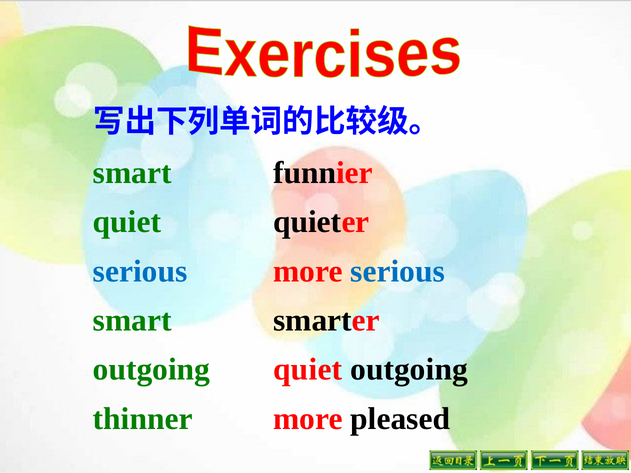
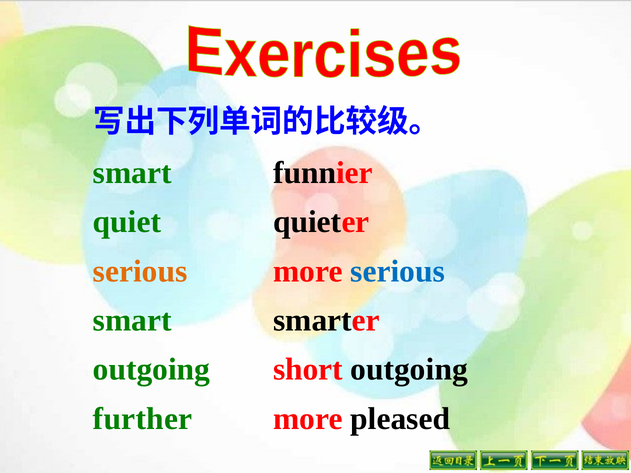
serious at (140, 271) colour: blue -> orange
quiet at (308, 370): quiet -> short
thinner: thinner -> further
